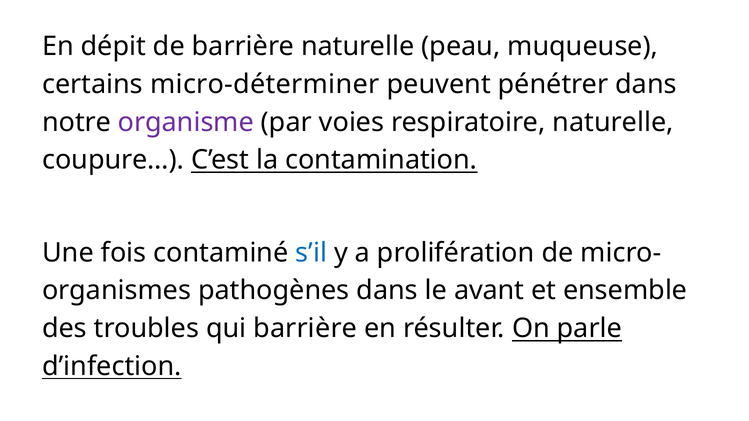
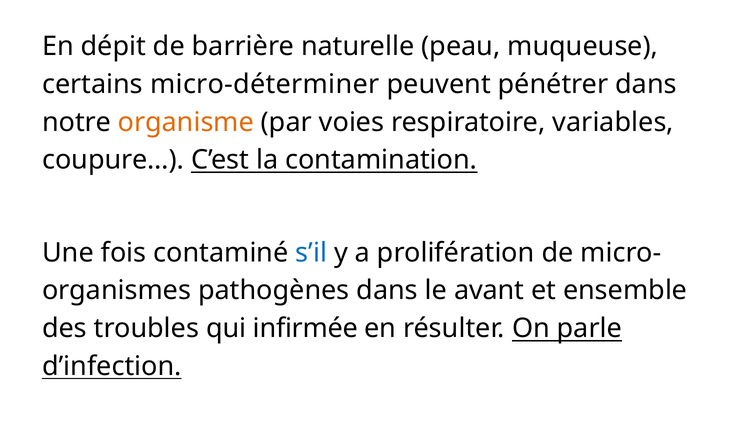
organisme colour: purple -> orange
respiratoire naturelle: naturelle -> variables
qui barrière: barrière -> infirmée
